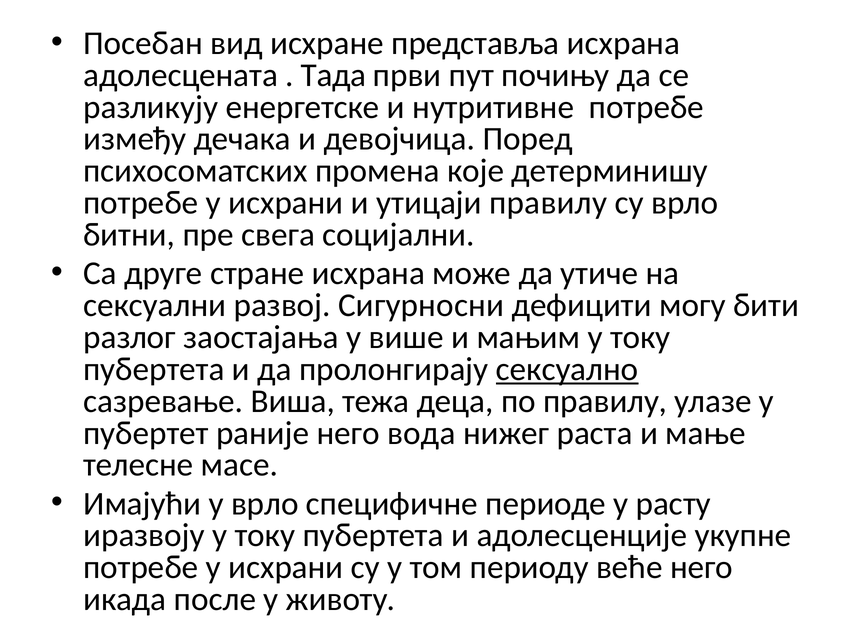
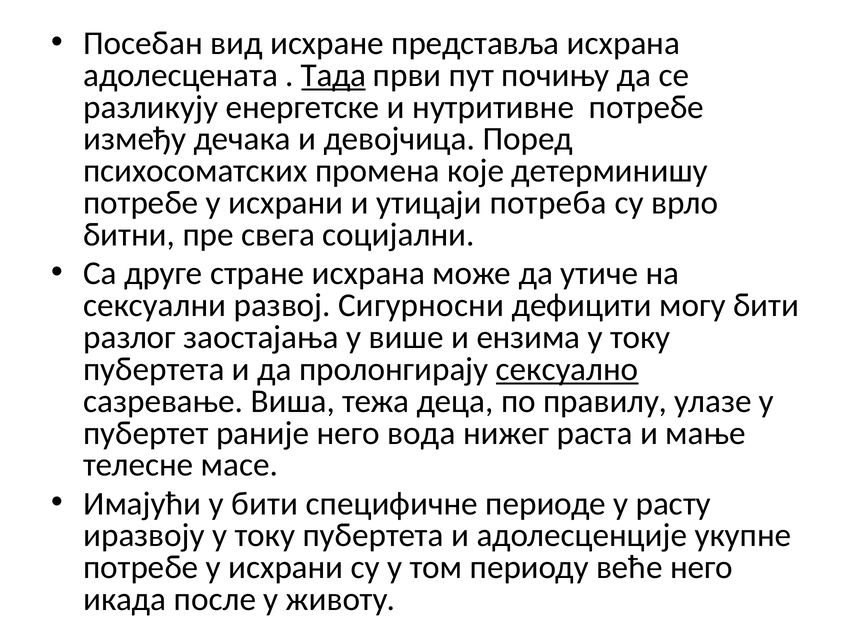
Тада underline: none -> present
утицаји правилу: правилу -> потреба
мањим: мањим -> ензима
у врло: врло -> бити
